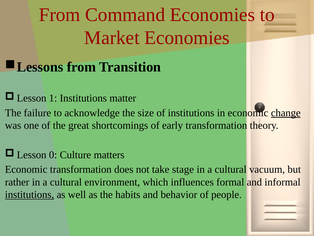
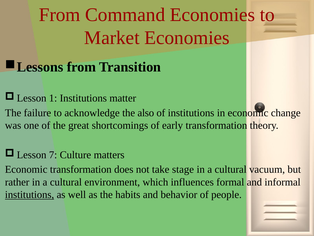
size: size -> also
change underline: present -> none
0: 0 -> 7
